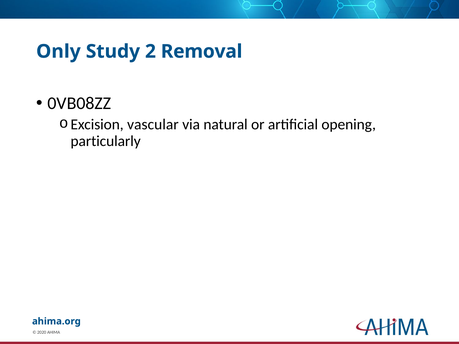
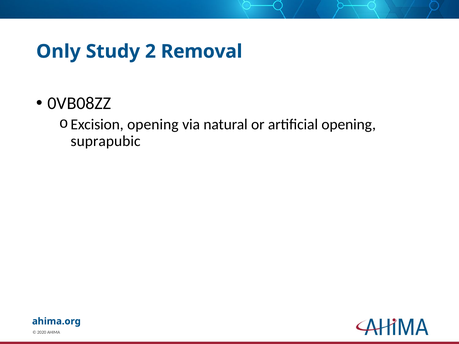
Excision vascular: vascular -> opening
particularly: particularly -> suprapubic
